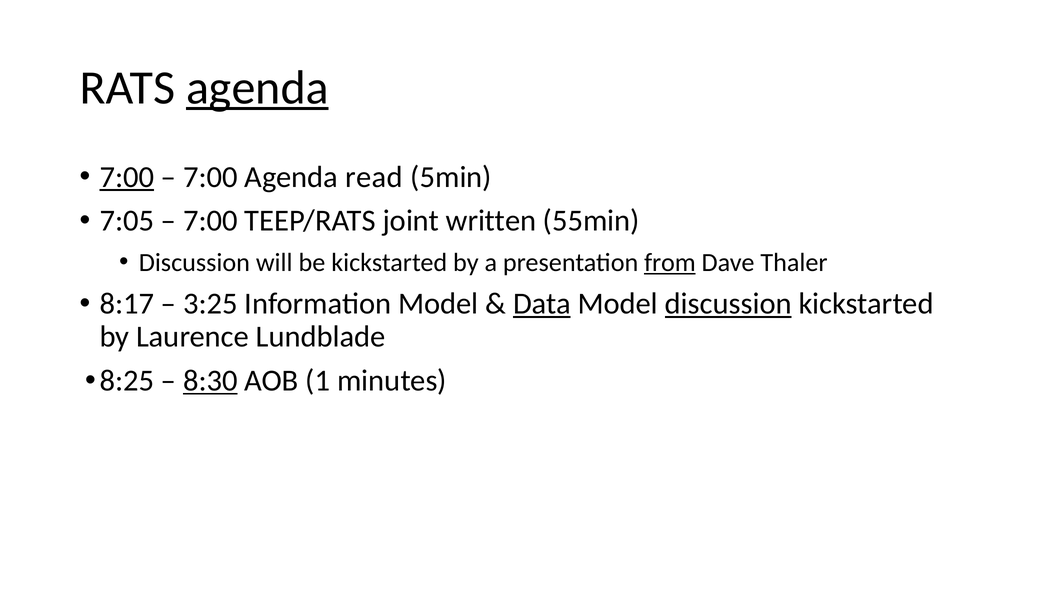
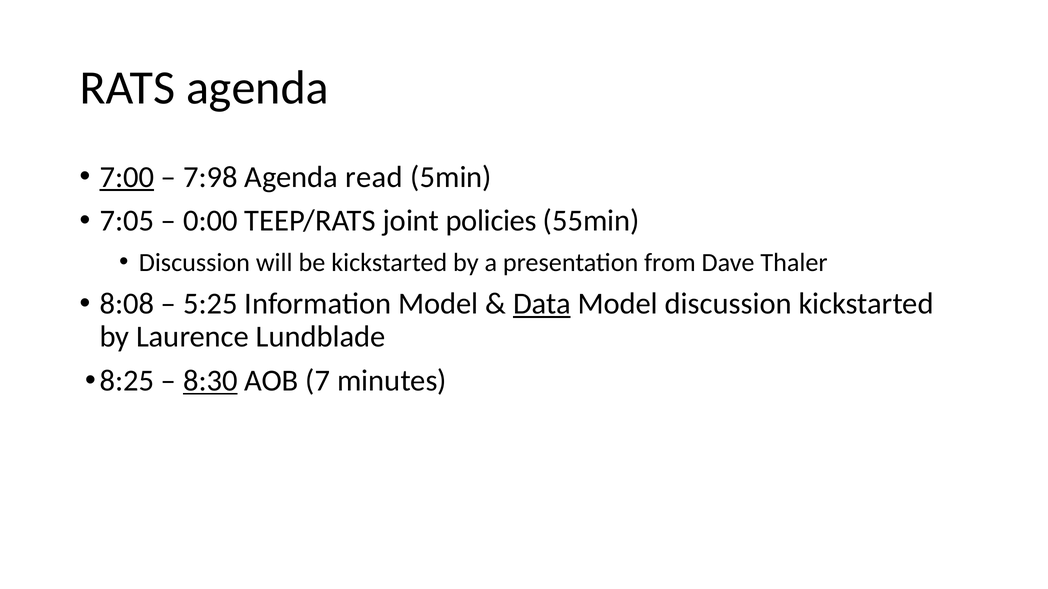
agenda at (257, 88) underline: present -> none
7:00 at (210, 177): 7:00 -> 7:98
7:00 at (210, 221): 7:00 -> 0:00
written: written -> policies
from underline: present -> none
8:17: 8:17 -> 8:08
3:25: 3:25 -> 5:25
discussion at (728, 304) underline: present -> none
1: 1 -> 7
